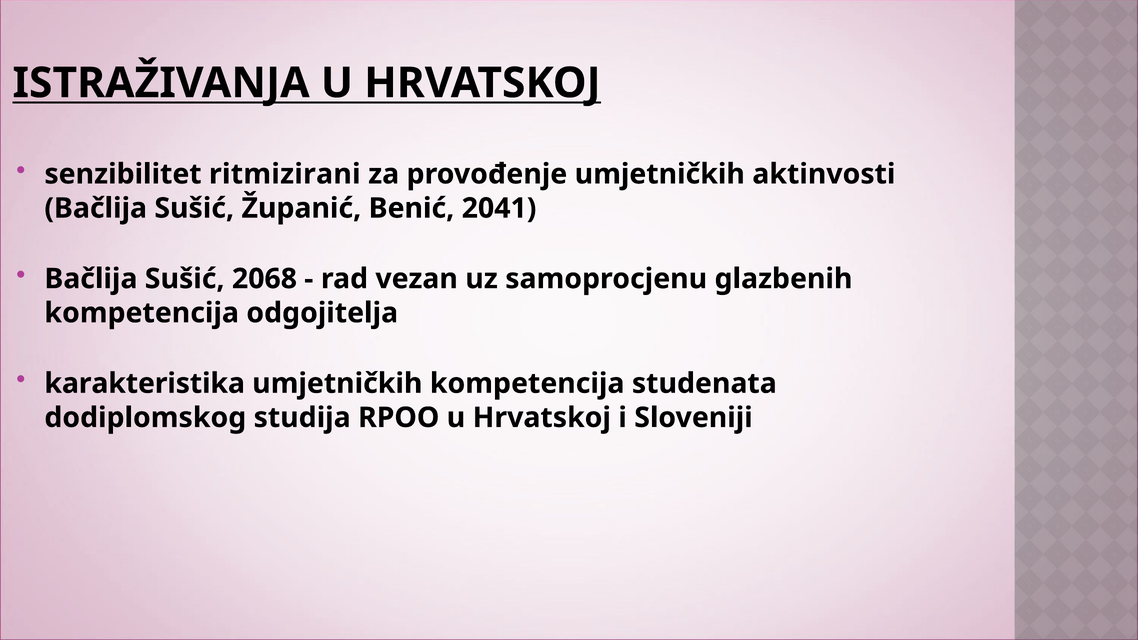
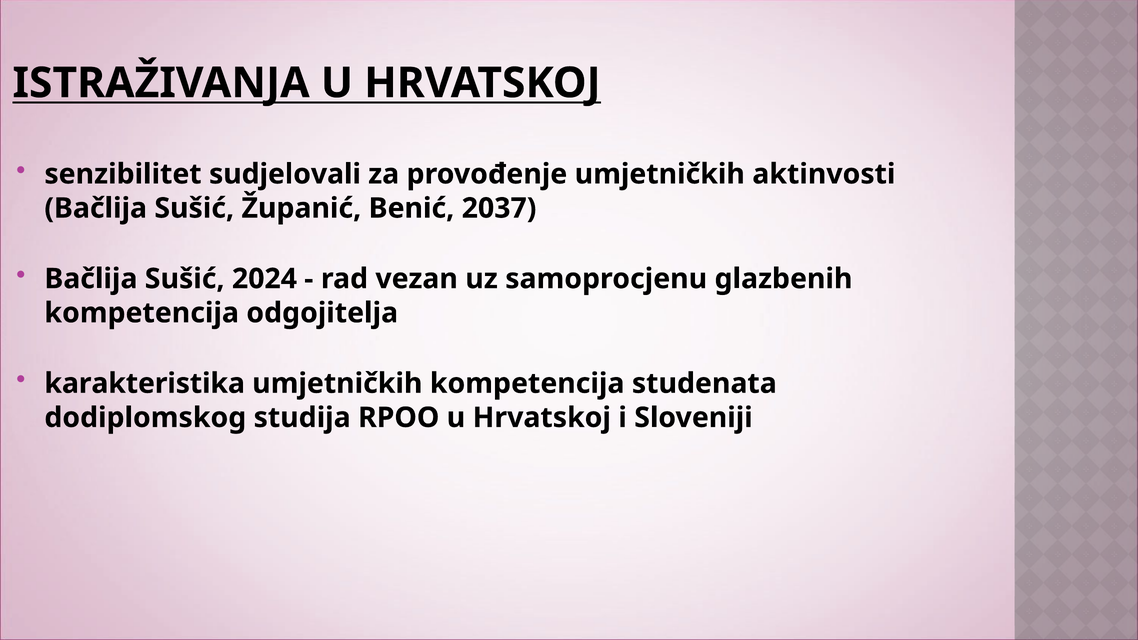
ritmizirani: ritmizirani -> sudjelovali
2041: 2041 -> 2037
2068: 2068 -> 2024
